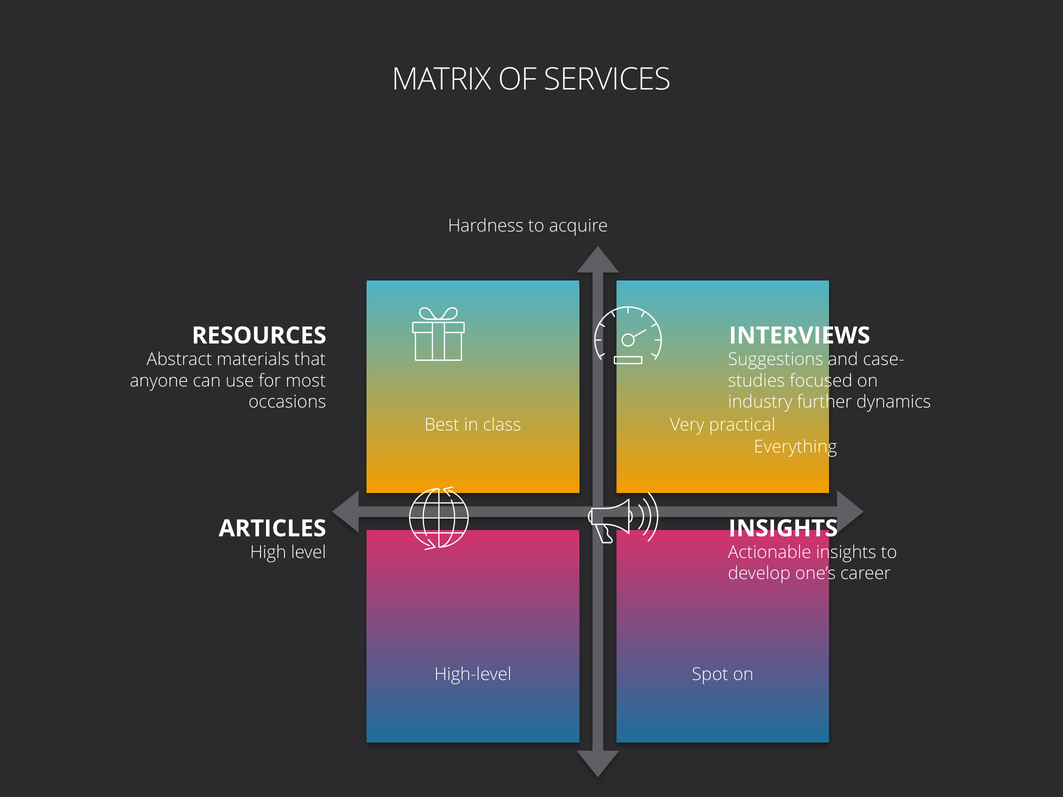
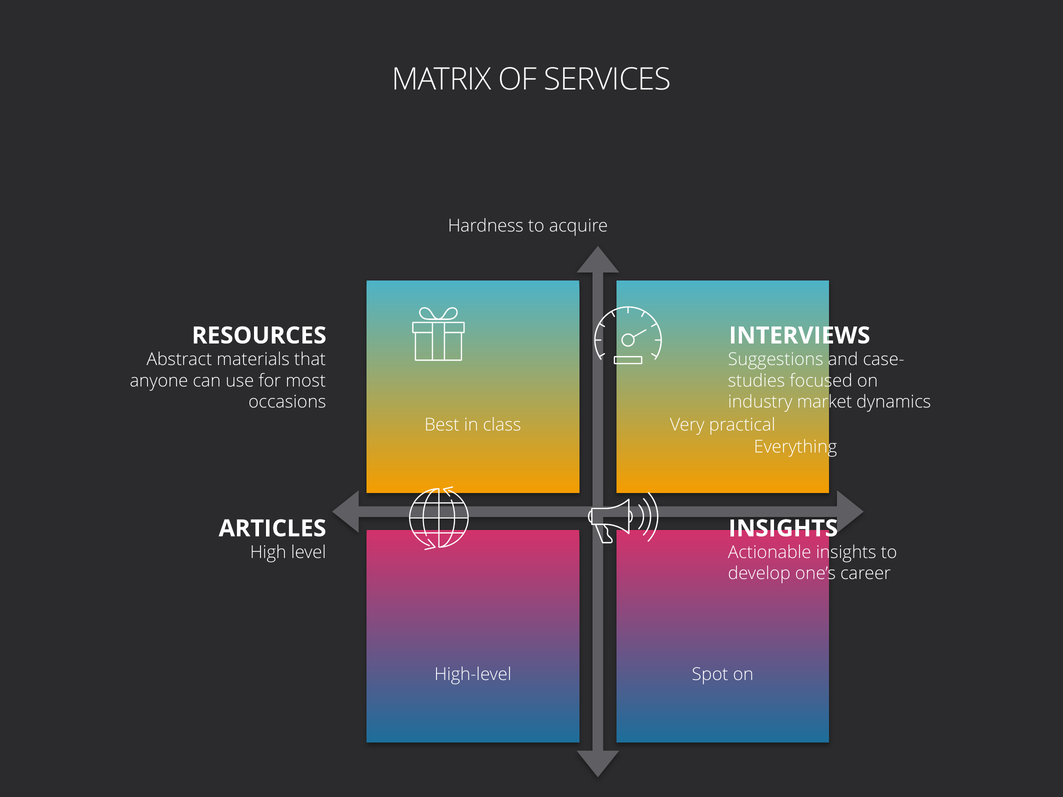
further: further -> market
